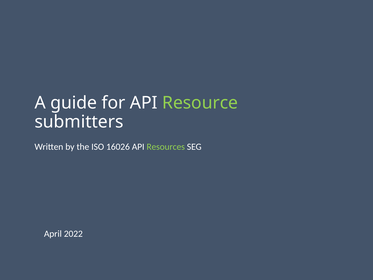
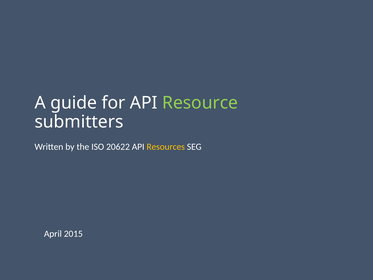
16026: 16026 -> 20622
Resources colour: light green -> yellow
2022: 2022 -> 2015
